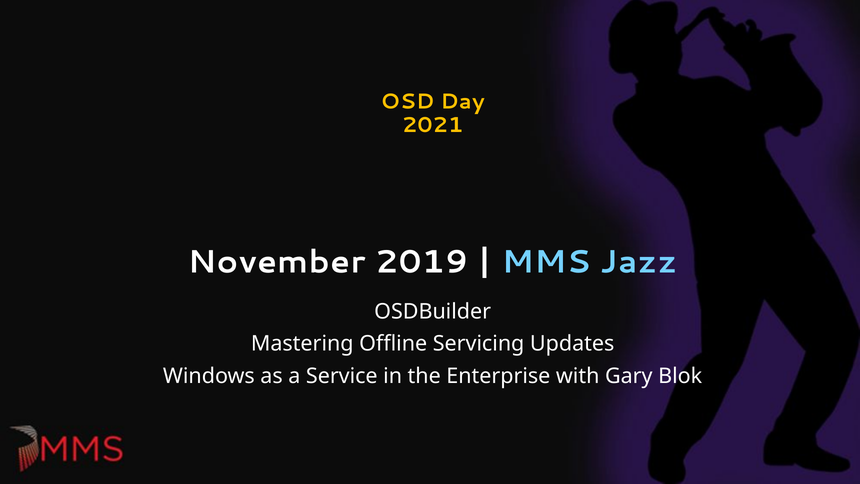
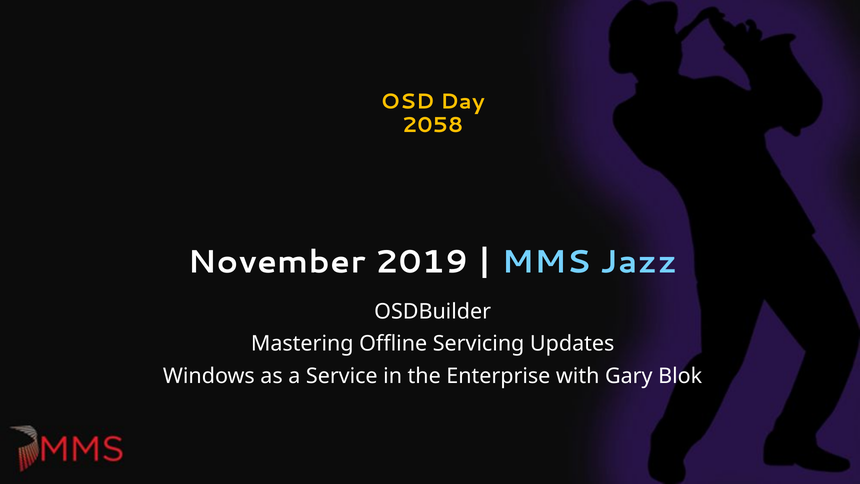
2021: 2021 -> 2058
